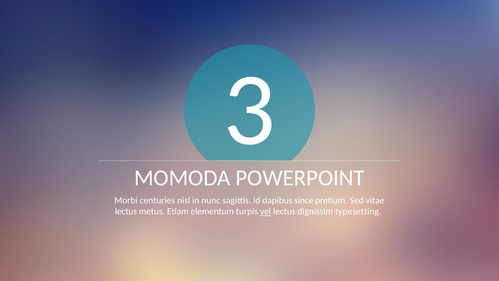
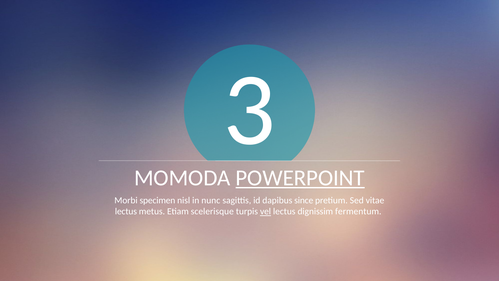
POWERPOINT underline: none -> present
centuries: centuries -> specimen
elementum: elementum -> scelerisque
typesetting: typesetting -> fermentum
